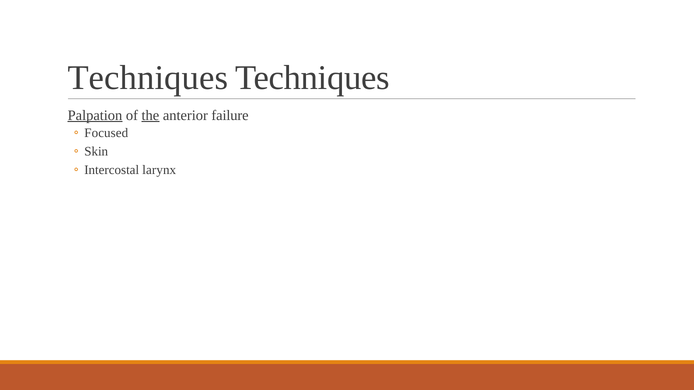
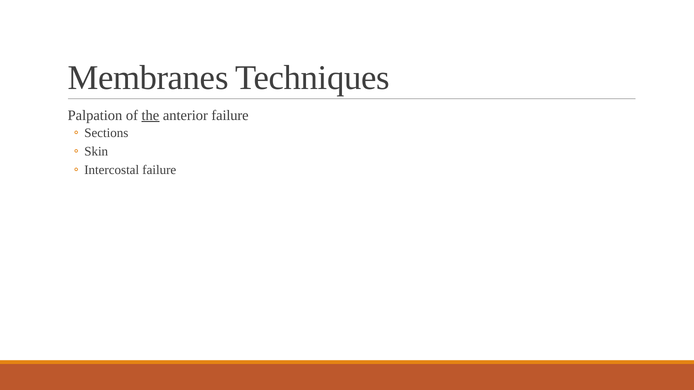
Techniques at (148, 78): Techniques -> Membranes
Palpation underline: present -> none
Focused: Focused -> Sections
Intercostal larynx: larynx -> failure
